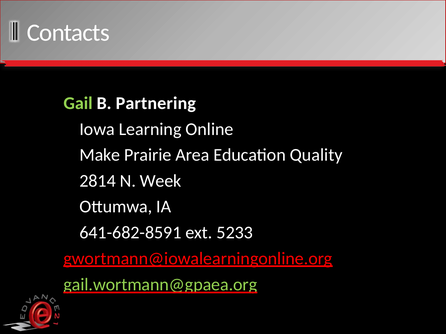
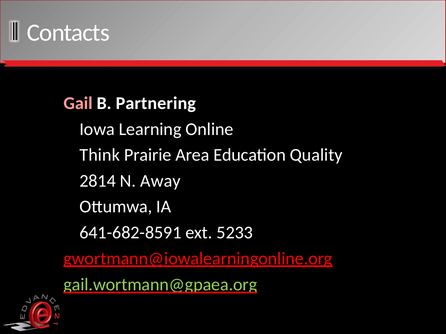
Gail colour: light green -> pink
Make: Make -> Think
Week: Week -> Away
